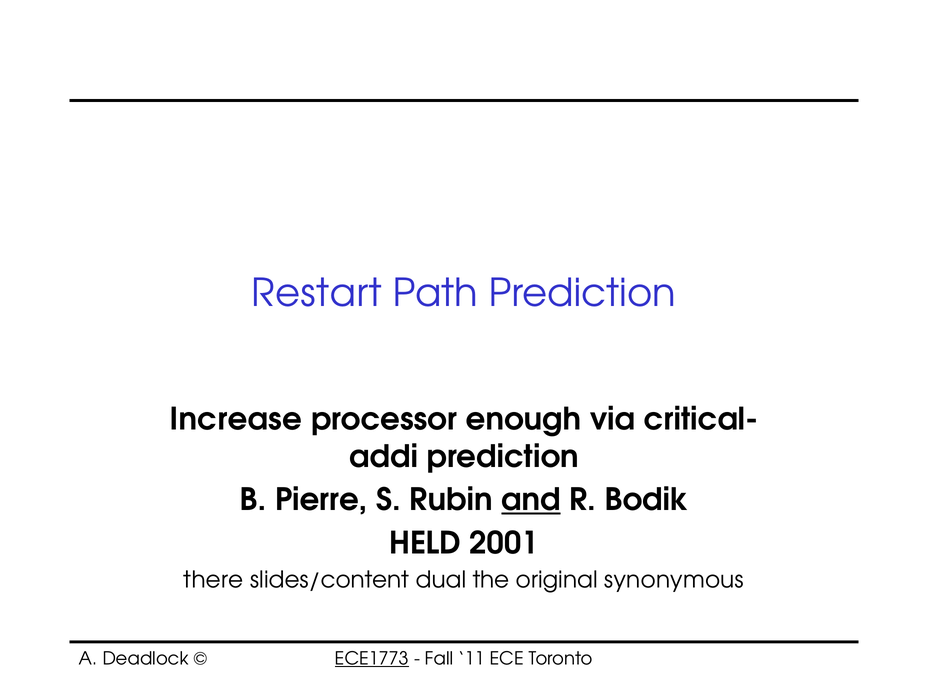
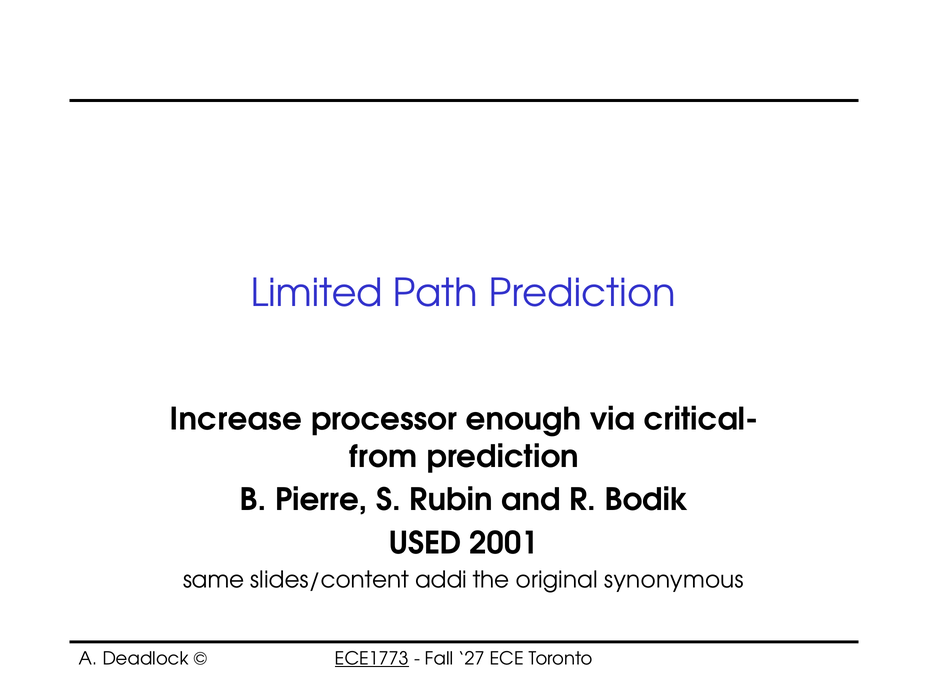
Restart: Restart -> Limited
addi: addi -> from
and underline: present -> none
HELD: HELD -> USED
there: there -> same
dual: dual -> addi
11: 11 -> 27
